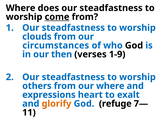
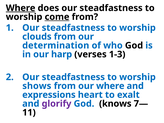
Where at (21, 8) underline: none -> present
circumstances: circumstances -> determination
then: then -> harp
1-9: 1-9 -> 1-3
others: others -> shows
glorify colour: orange -> purple
refuge: refuge -> knows
